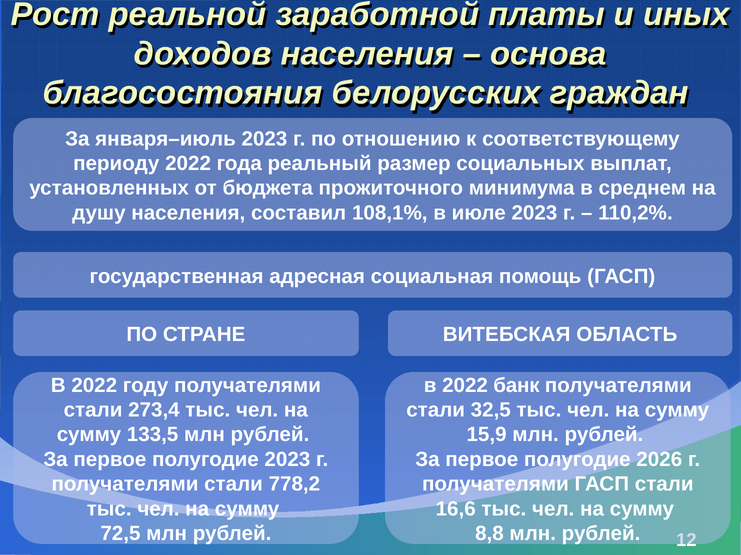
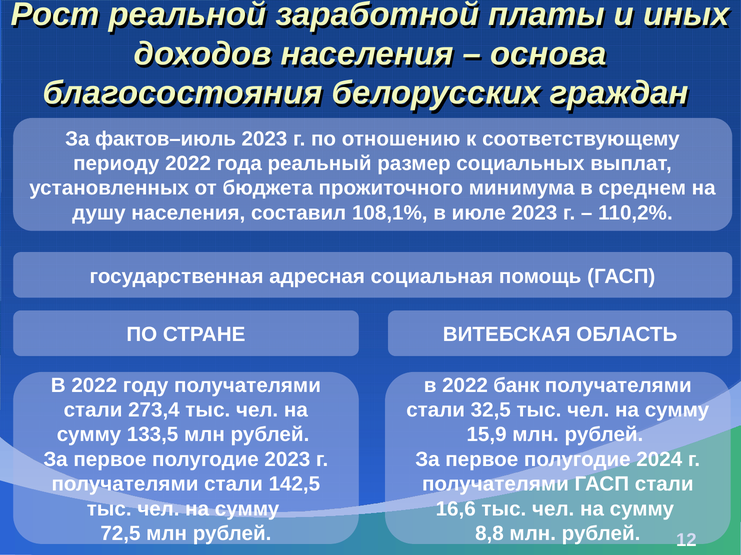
января–июль: января–июль -> фактов–июль
2026: 2026 -> 2024
778,2: 778,2 -> 142,5
